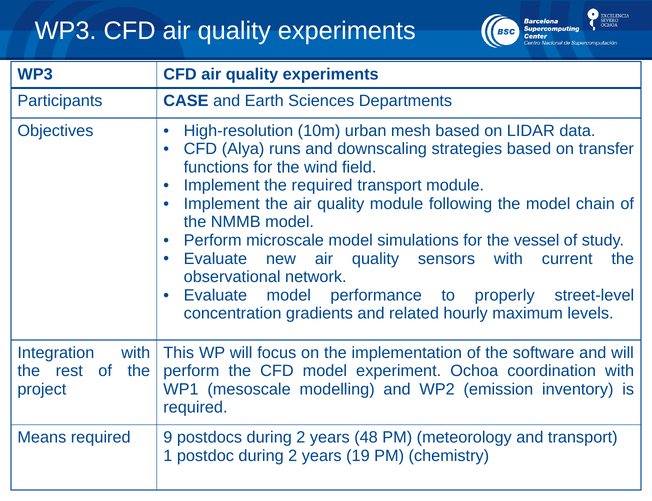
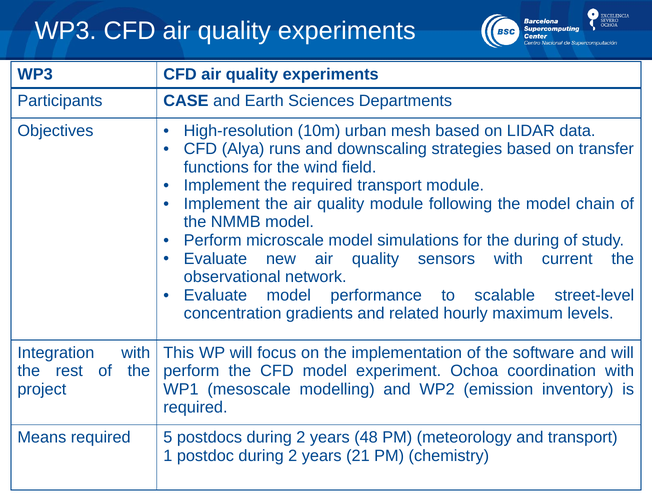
the vessel: vessel -> during
properly: properly -> scalable
9: 9 -> 5
years 19: 19 -> 21
